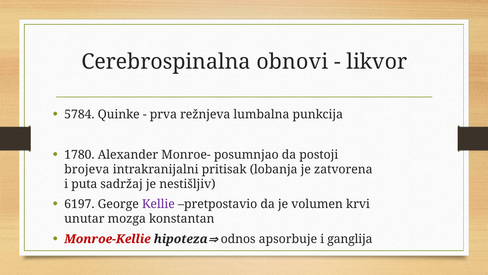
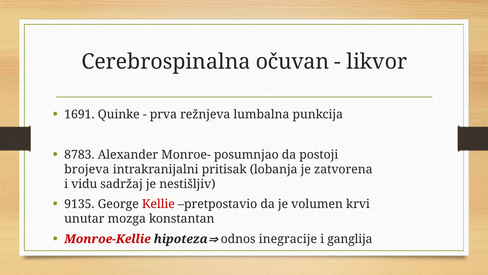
obnovi: obnovi -> očuvan
5784: 5784 -> 1691
1780: 1780 -> 8783
puta: puta -> vidu
6197: 6197 -> 9135
Kellie colour: purple -> red
apsorbuje: apsorbuje -> inegracije
